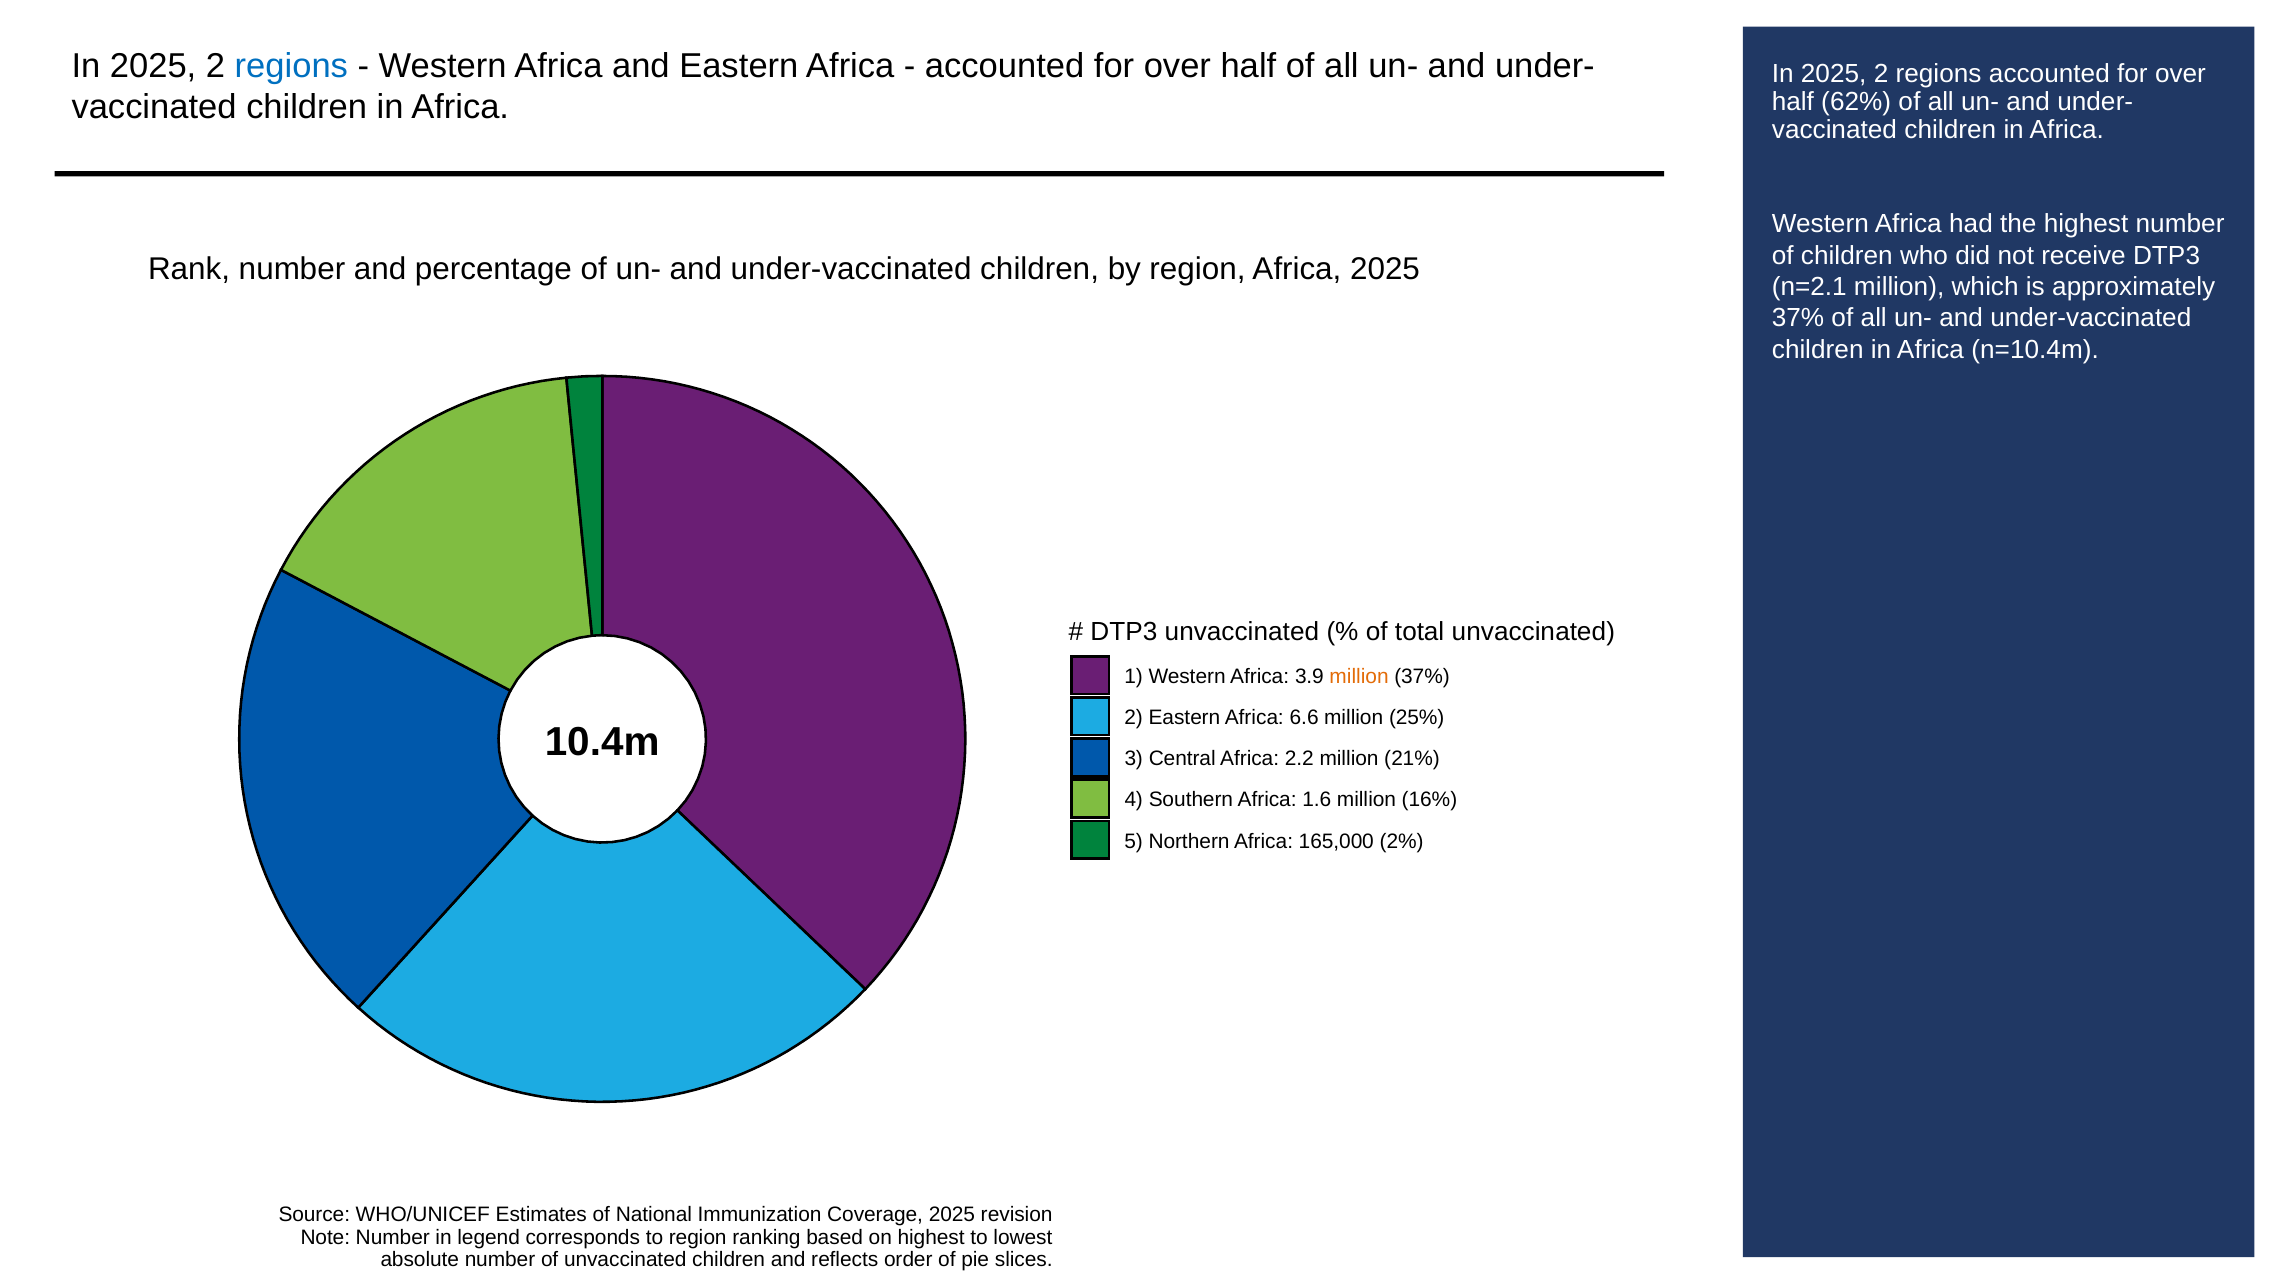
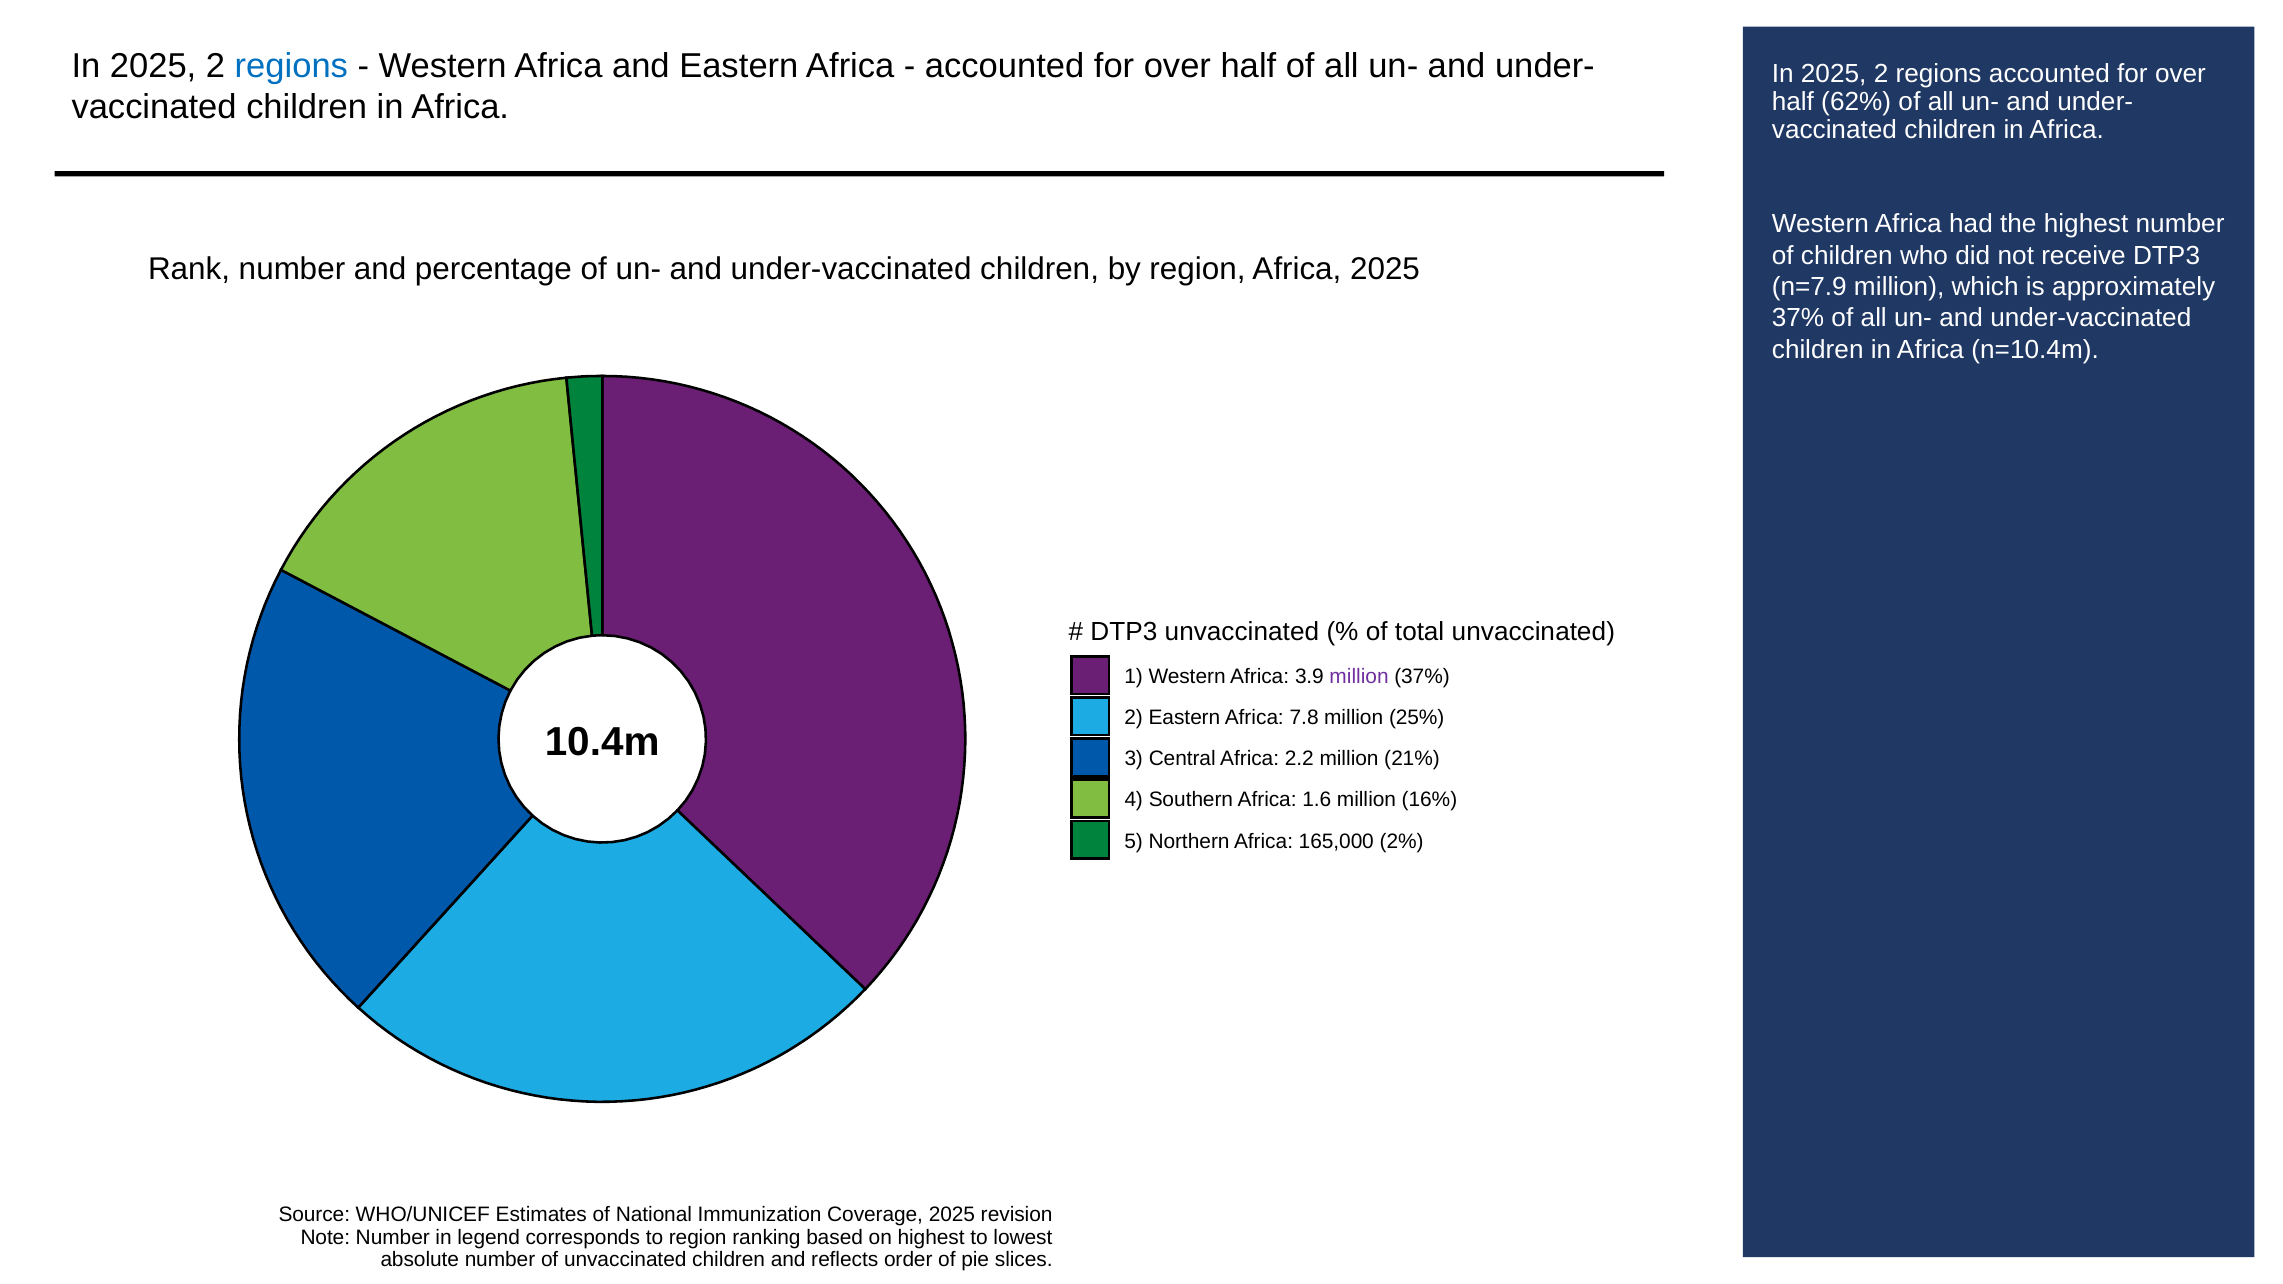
n=2.1: n=2.1 -> n=7.9
million at (1359, 677) colour: orange -> purple
6.6: 6.6 -> 7.8
